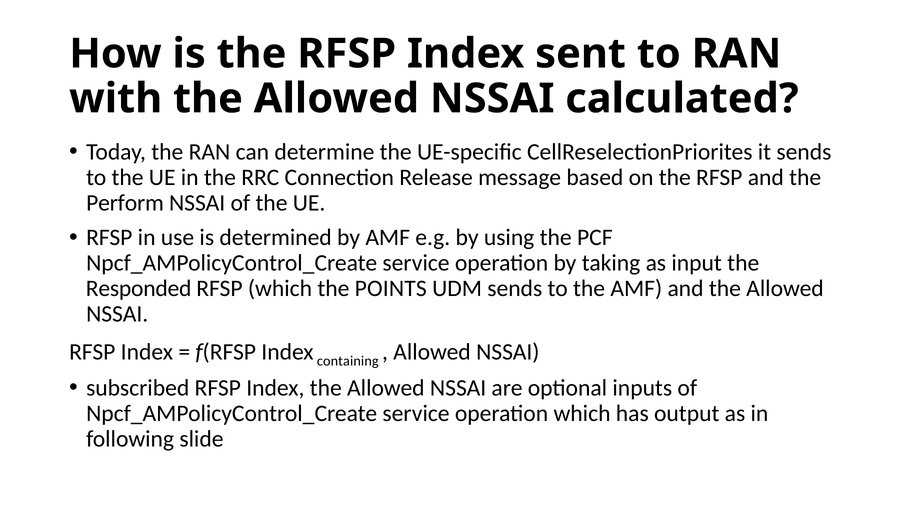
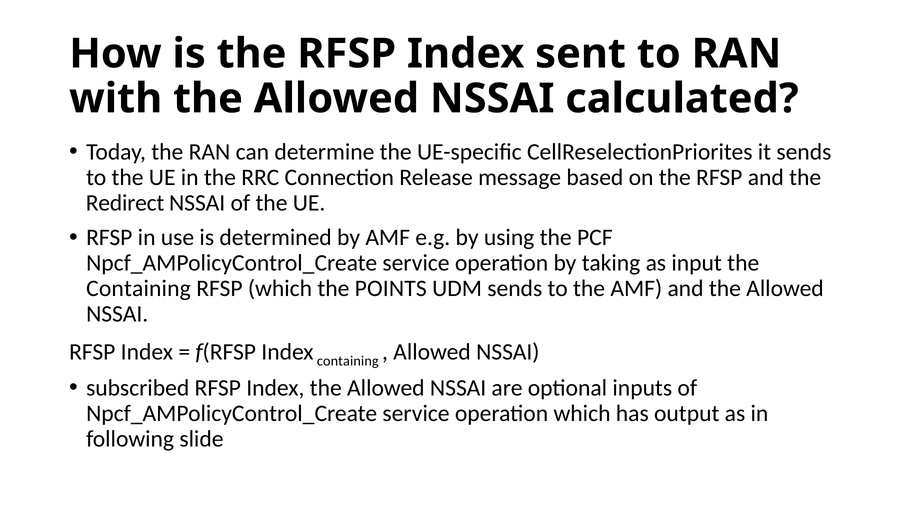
Perform: Perform -> Redirect
Responded at (139, 289): Responded -> Containing
